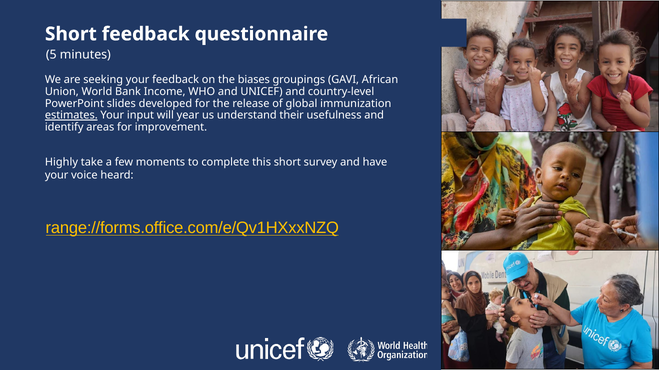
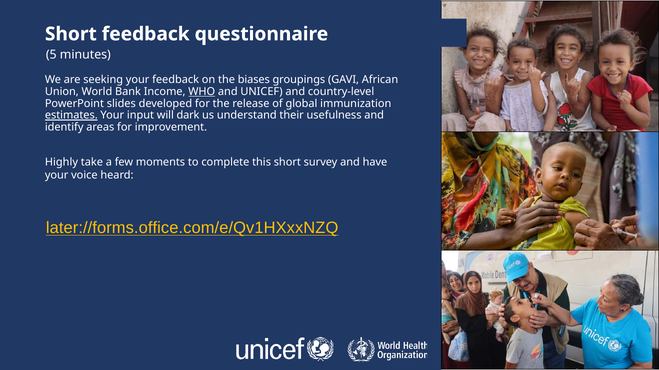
WHO underline: none -> present
year: year -> dark
range://forms.office.com/e/Qv1HXxxNZQ: range://forms.office.com/e/Qv1HXxxNZQ -> later://forms.office.com/e/Qv1HXxxNZQ
